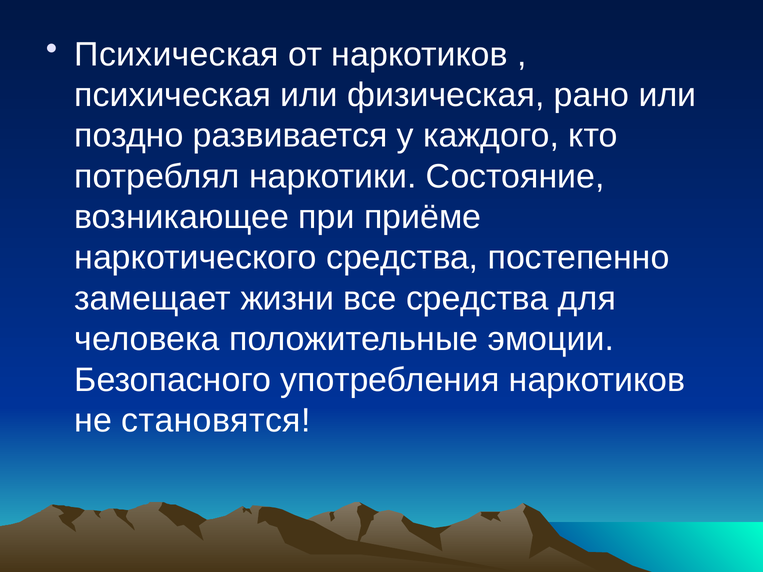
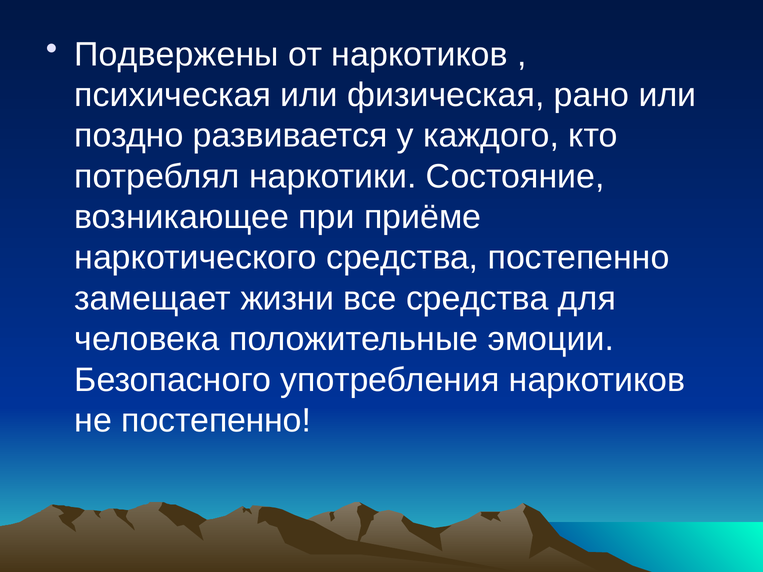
Психическая at (177, 54): Психическая -> Подвержены
не становятся: становятся -> постепенно
